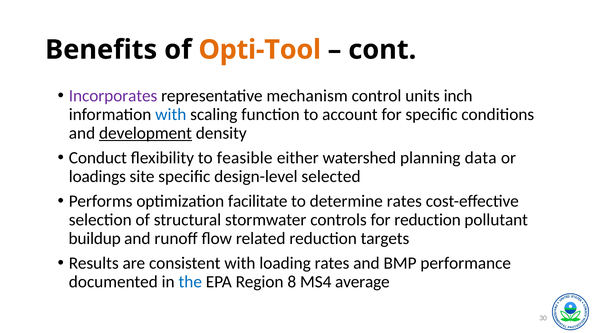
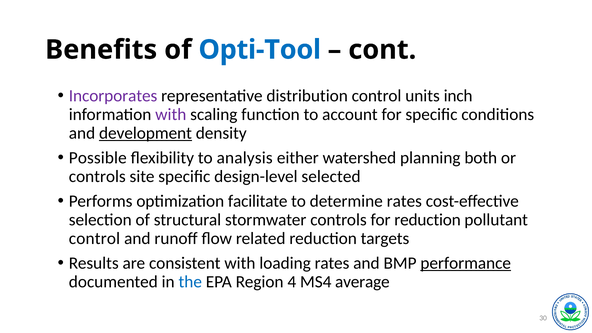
Opti-Tool colour: orange -> blue
mechanism: mechanism -> distribution
with at (171, 114) colour: blue -> purple
Conduct: Conduct -> Possible
feasible: feasible -> analysis
data: data -> both
loadings at (97, 176): loadings -> controls
buildup at (95, 238): buildup -> control
performance underline: none -> present
8: 8 -> 4
